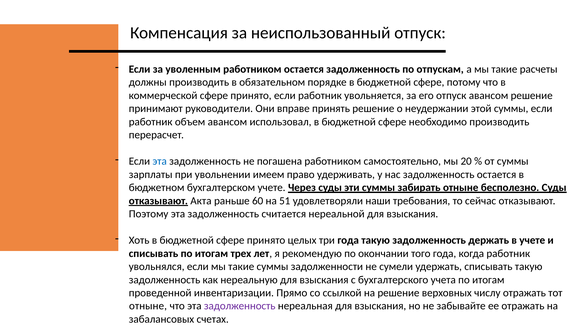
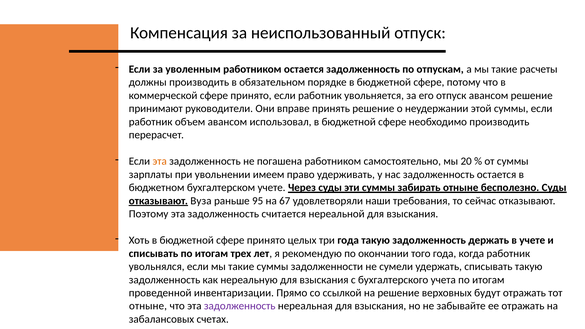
эта at (160, 161) colour: blue -> orange
Акта: Акта -> Вуза
60: 60 -> 95
51: 51 -> 67
числу: числу -> будут
